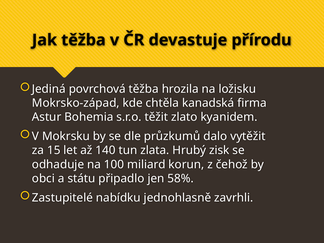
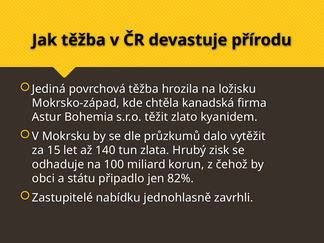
58%: 58% -> 82%
